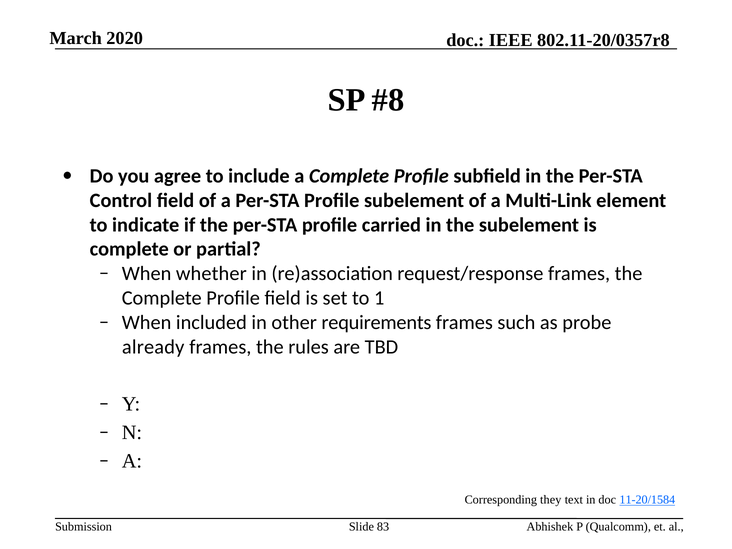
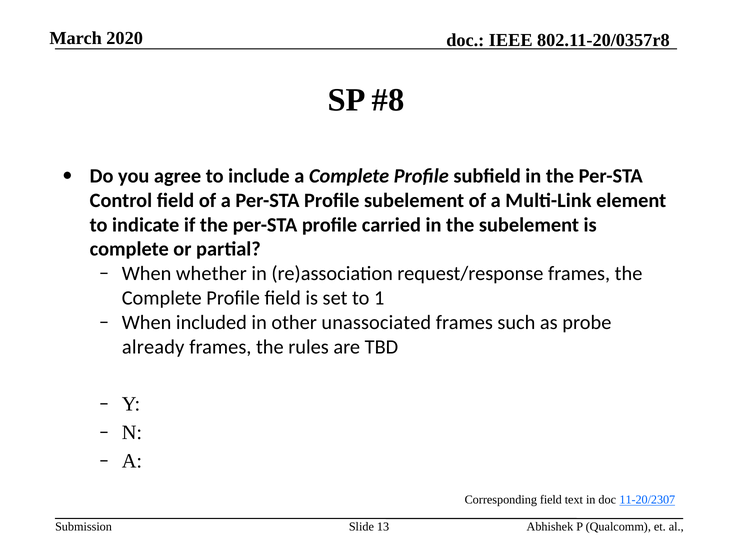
requirements: requirements -> unassociated
Corresponding they: they -> field
11-20/1584: 11-20/1584 -> 11-20/2307
83: 83 -> 13
